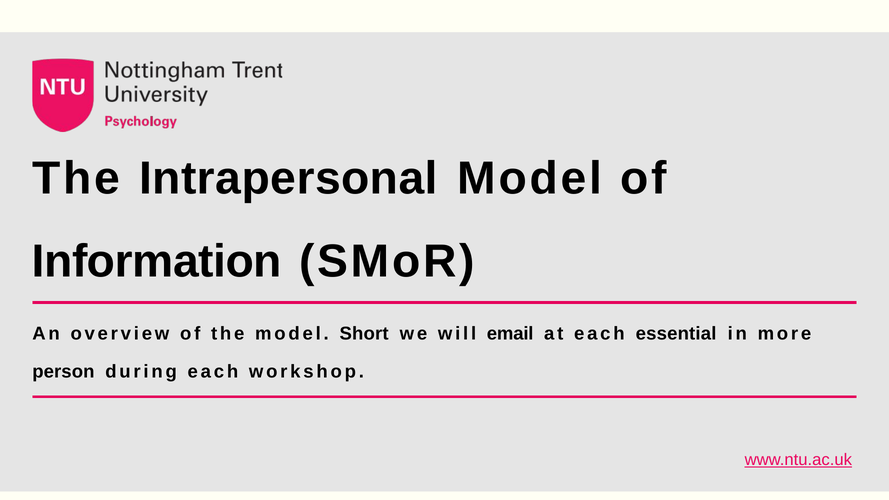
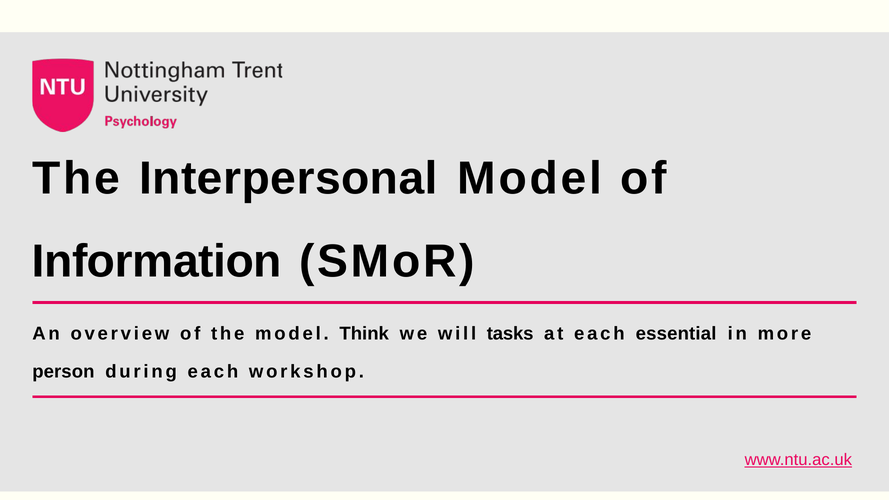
Intrapersonal: Intrapersonal -> Interpersonal
Short: Short -> Think
email: email -> tasks
